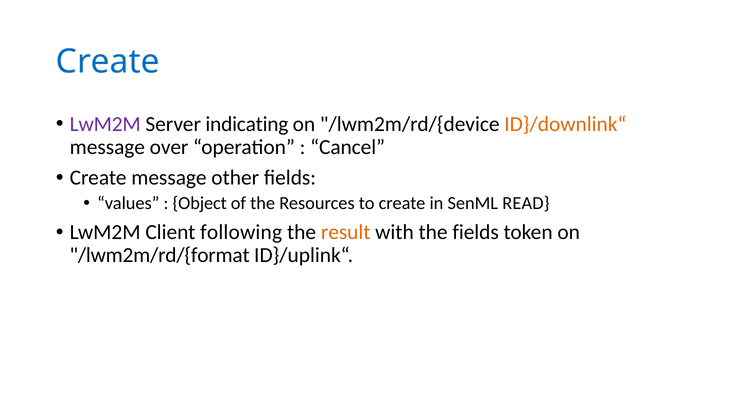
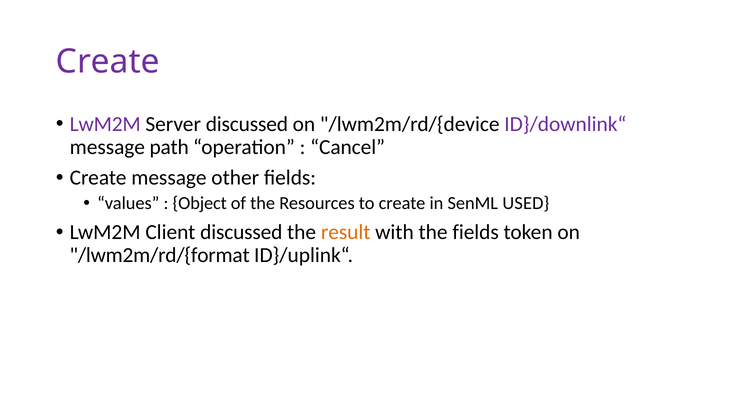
Create at (108, 62) colour: blue -> purple
Server indicating: indicating -> discussed
ID}/downlink“ colour: orange -> purple
over: over -> path
READ: READ -> USED
Client following: following -> discussed
